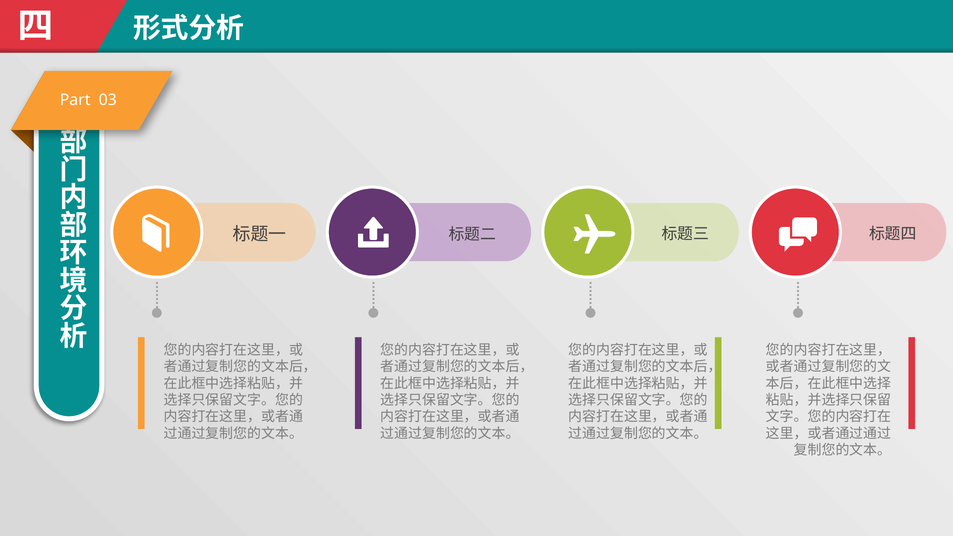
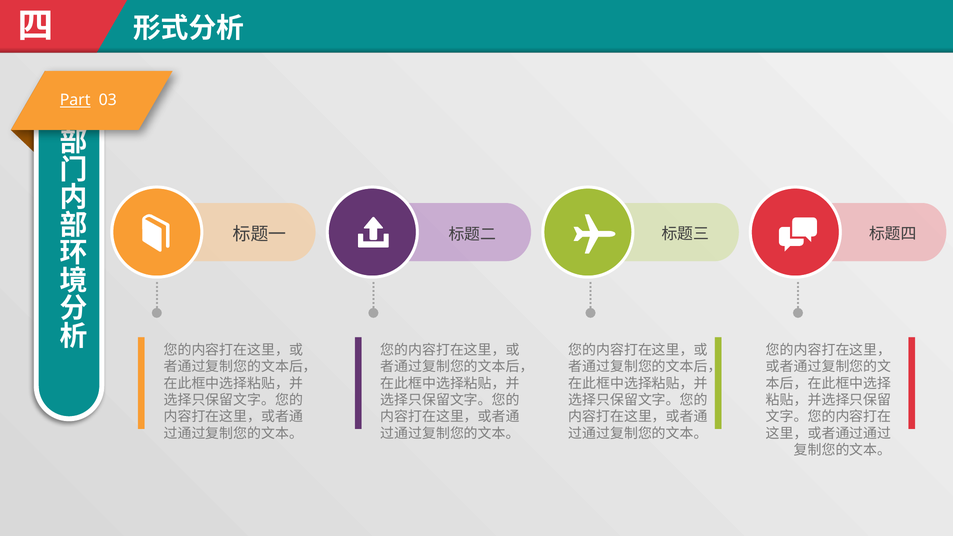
Part underline: none -> present
